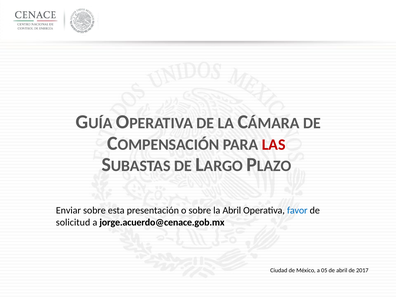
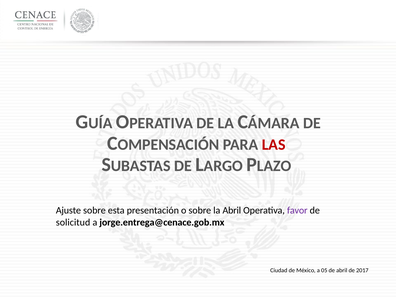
Enviar: Enviar -> Ajuste
favor colour: blue -> purple
jorge.acuerdo@cenace.gob.mx: jorge.acuerdo@cenace.gob.mx -> jorge.entrega@cenace.gob.mx
